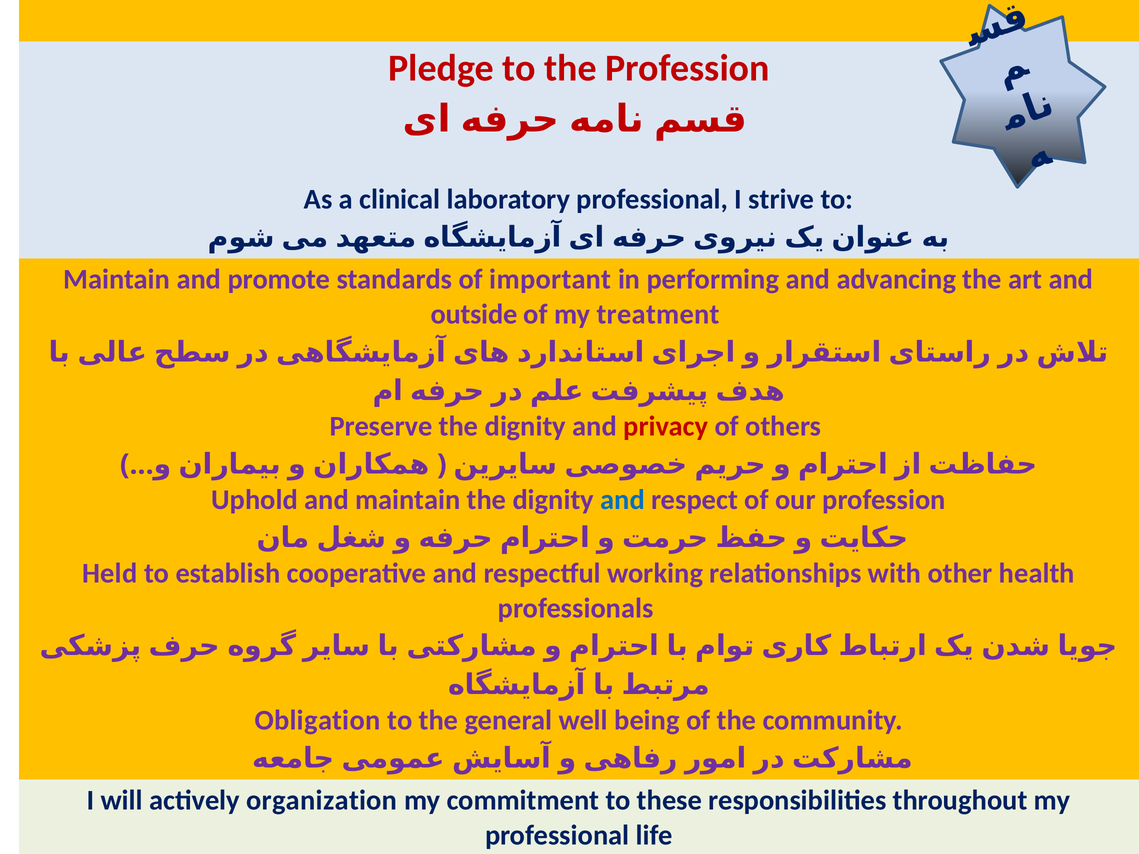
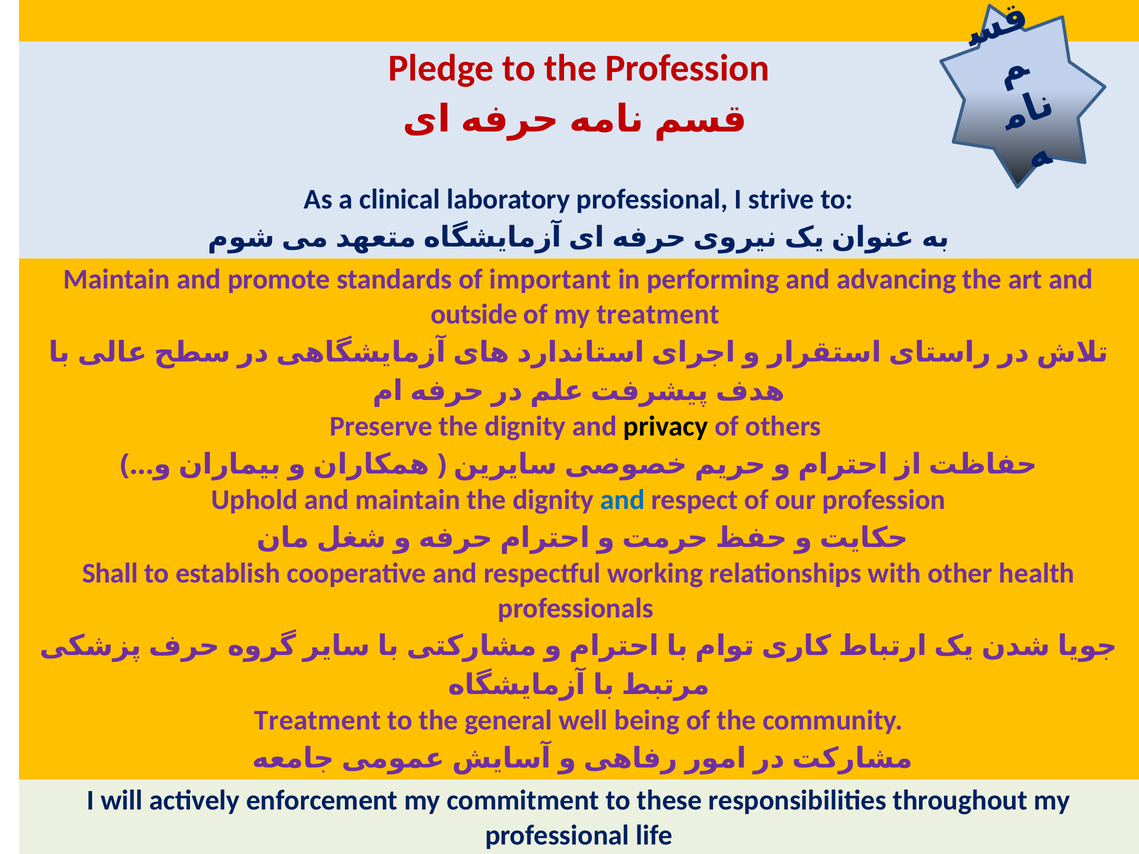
privacy colour: red -> black
Held: Held -> Shall
Obligation at (318, 721): Obligation -> Treatment
organization: organization -> enforcement
